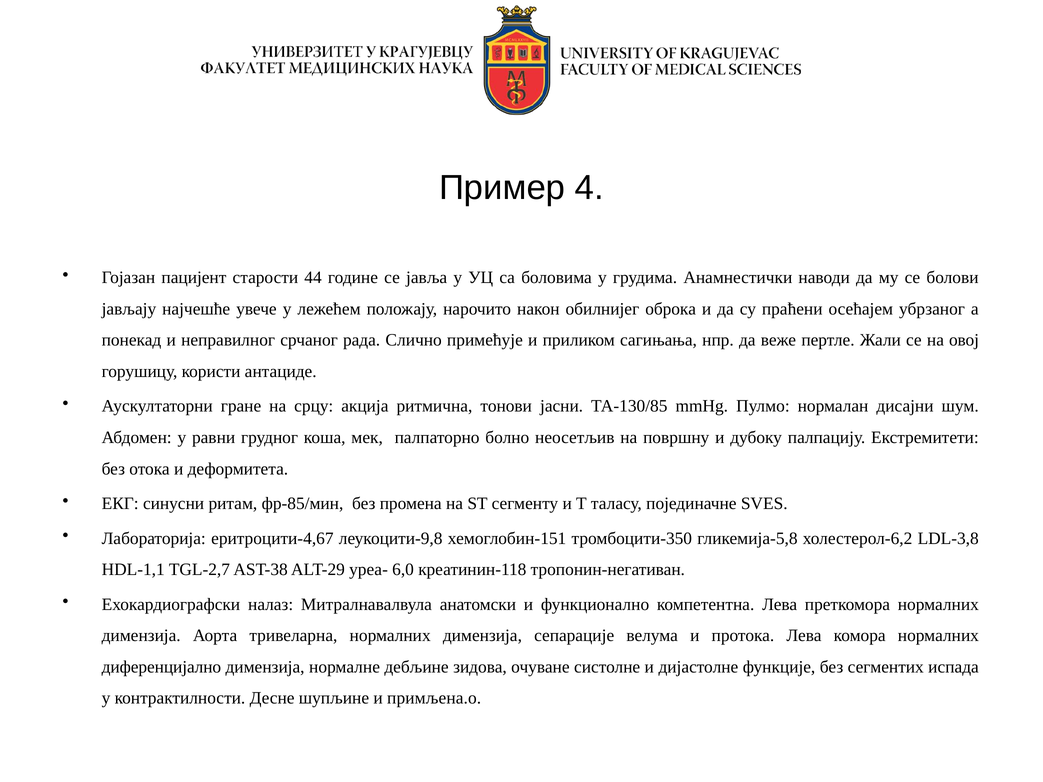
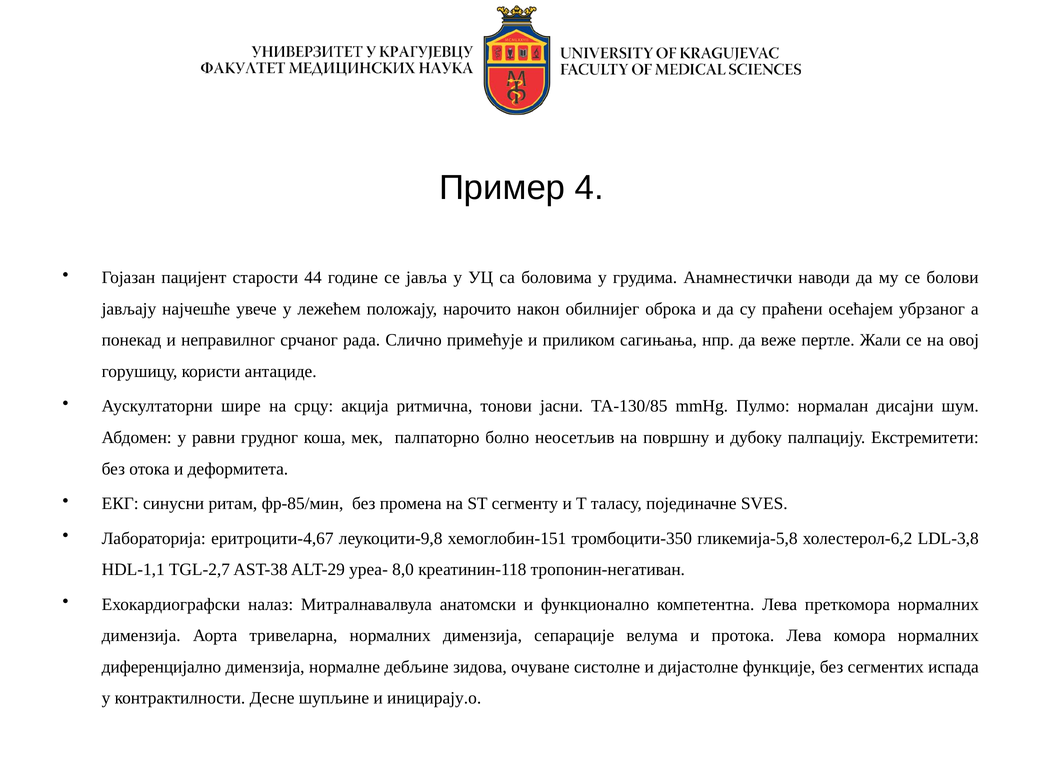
гране: гране -> шире
6,0: 6,0 -> 8,0
примљена.о: примљена.о -> иницирају.о
